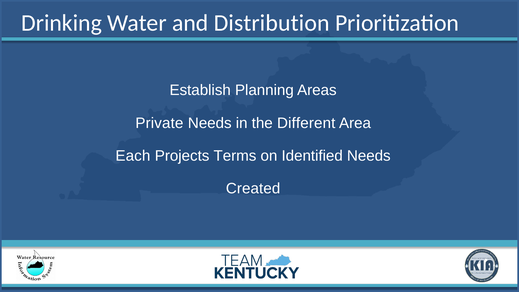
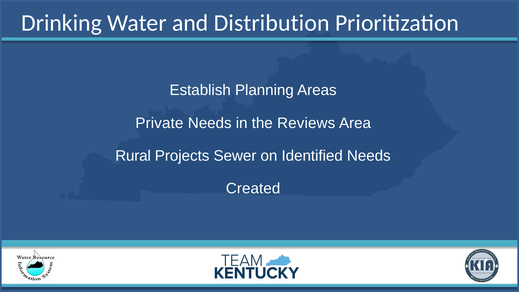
Different: Different -> Reviews
Each: Each -> Rural
Terms: Terms -> Sewer
